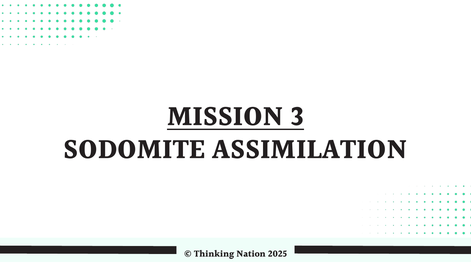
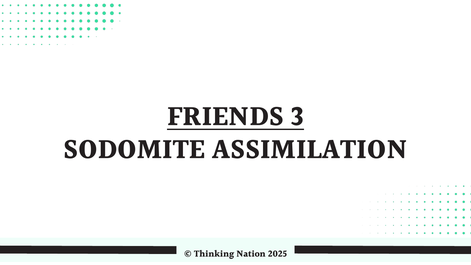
MISSION: MISSION -> FRIENDS
